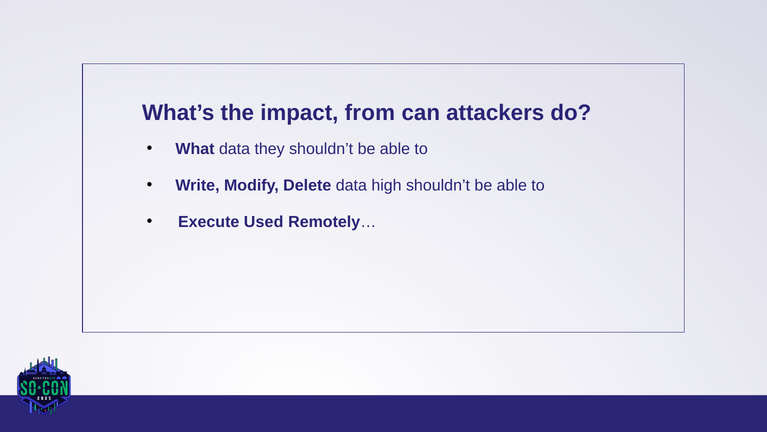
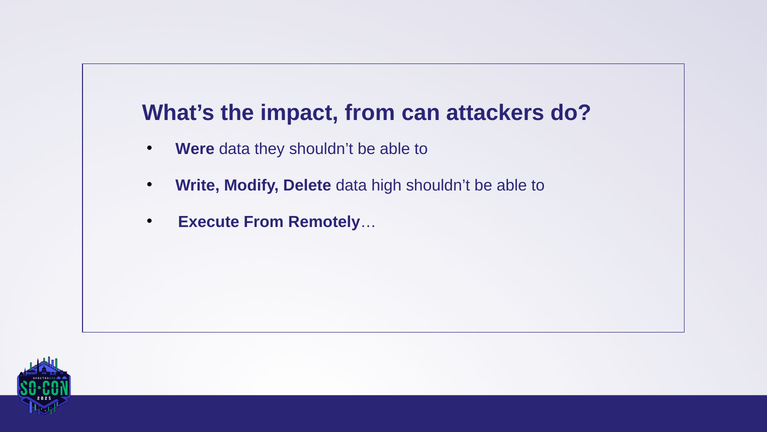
What: What -> Were
Execute Used: Used -> From
